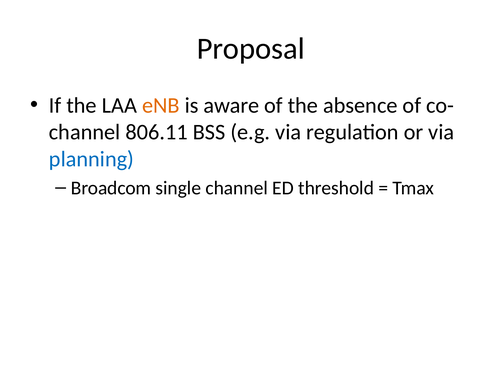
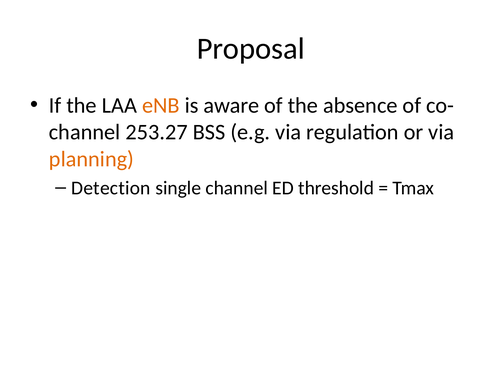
806.11: 806.11 -> 253.27
planning colour: blue -> orange
Broadcom: Broadcom -> Detection
